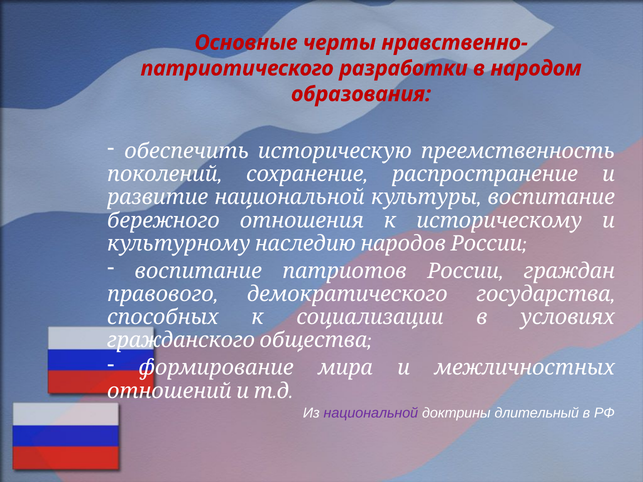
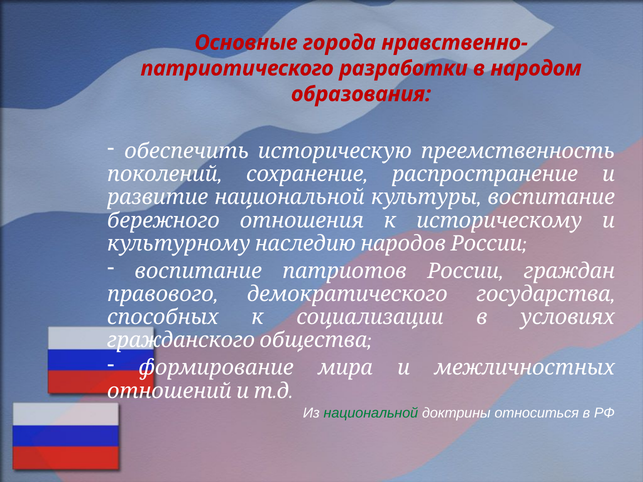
черты: черты -> города
национальной at (371, 413) colour: purple -> green
длительный: длительный -> относиться
